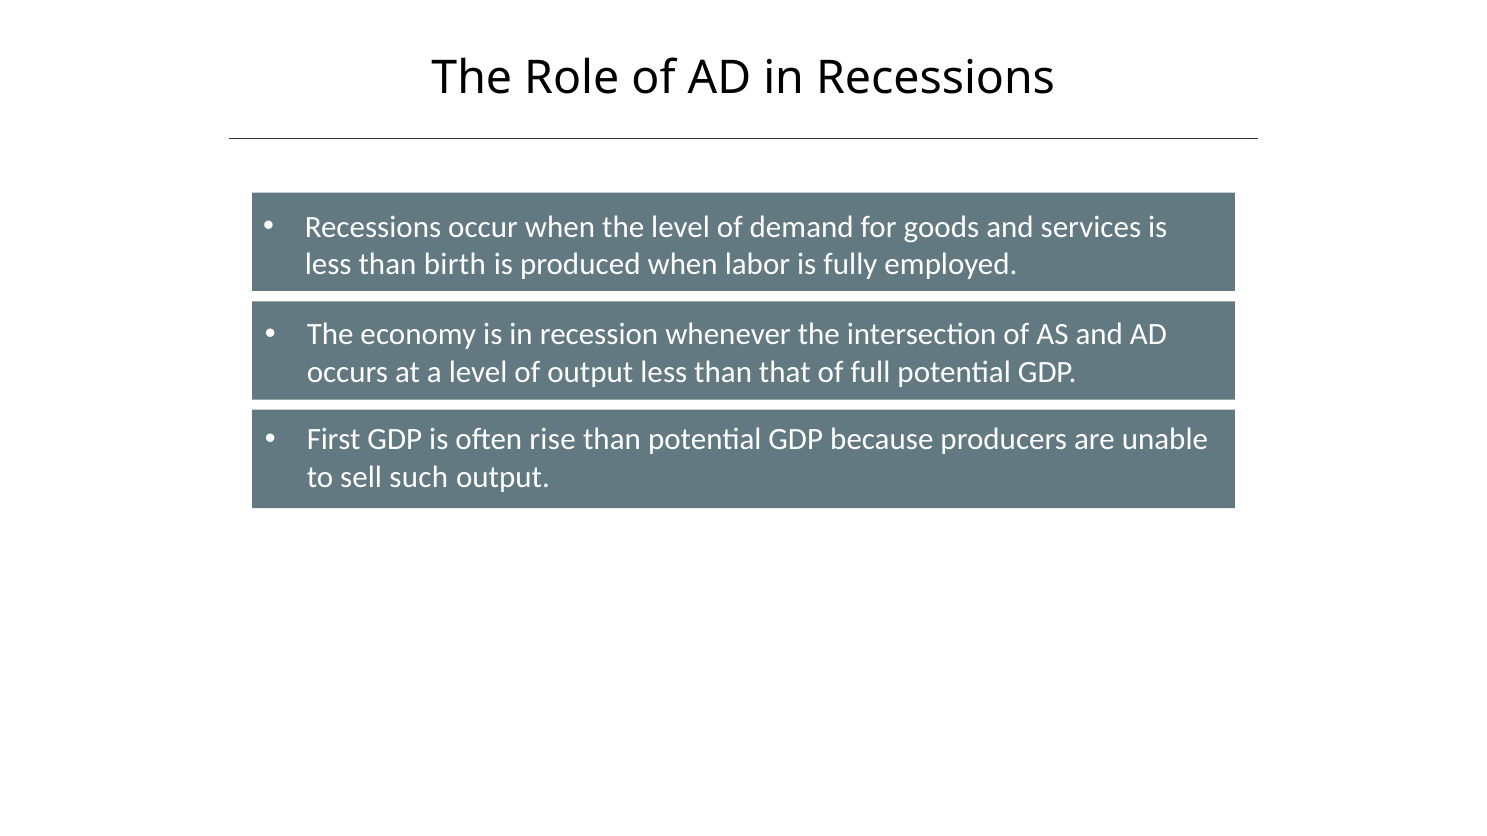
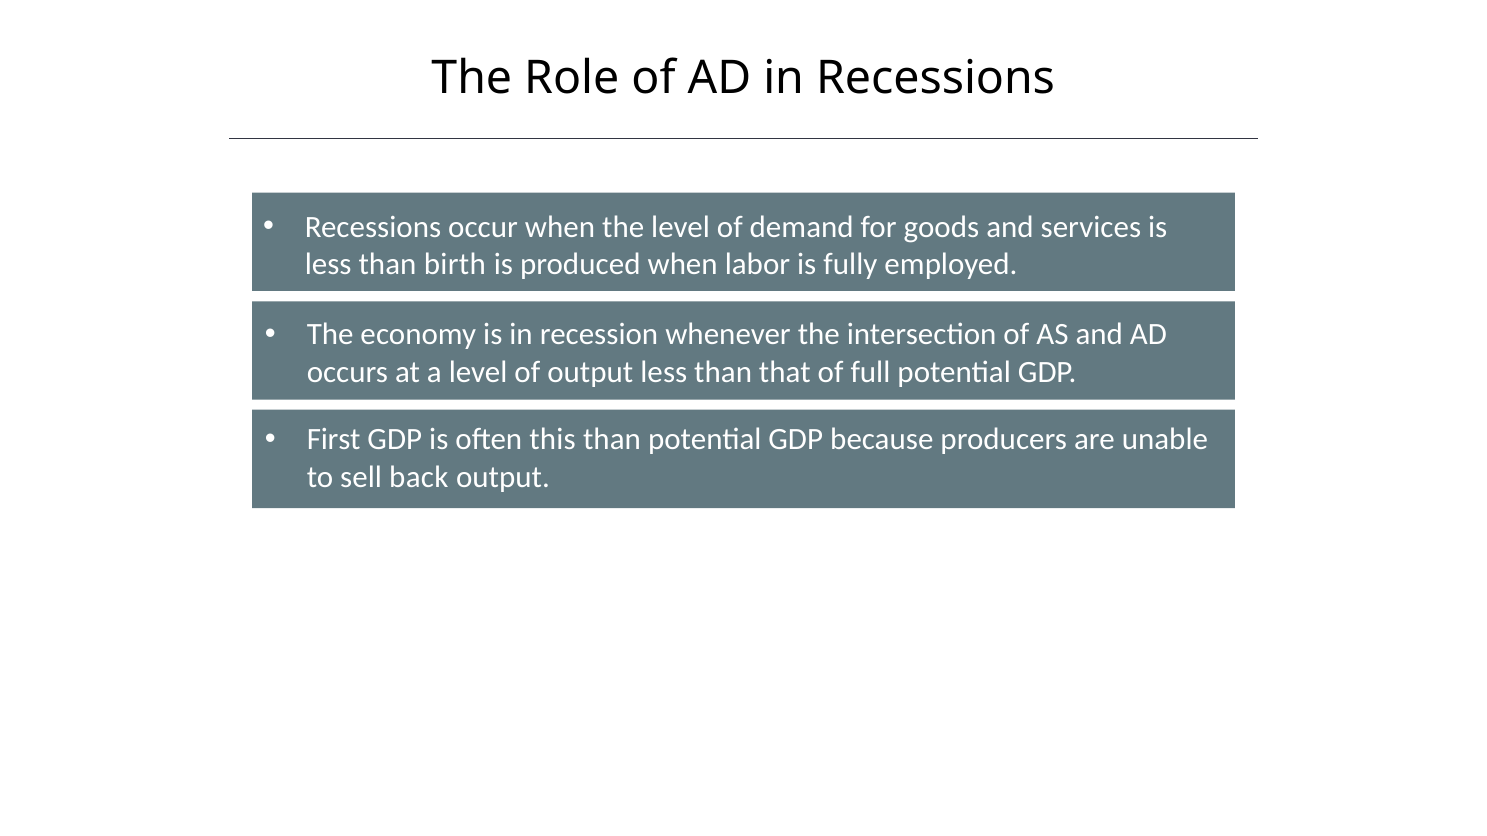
rise: rise -> this
such: such -> back
